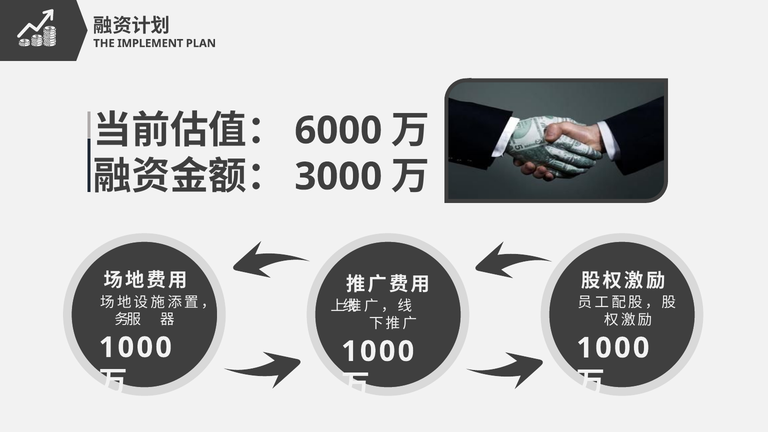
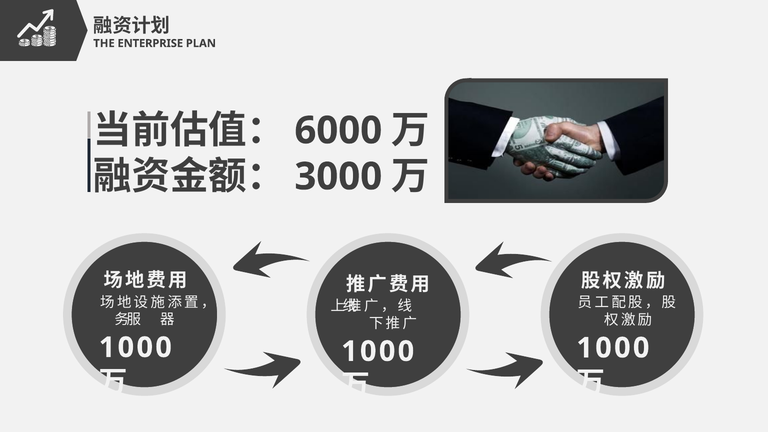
IMPLEMENT: IMPLEMENT -> ENTERPRISE
